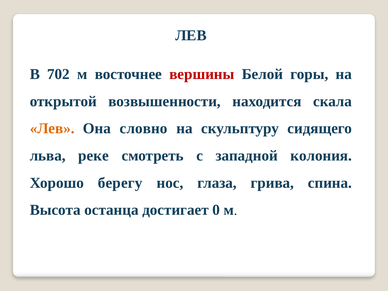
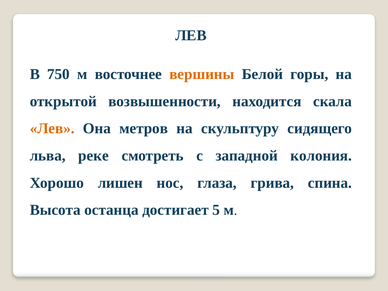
702: 702 -> 750
вершины colour: red -> orange
словно: словно -> метров
берегу: берегу -> лишен
0: 0 -> 5
